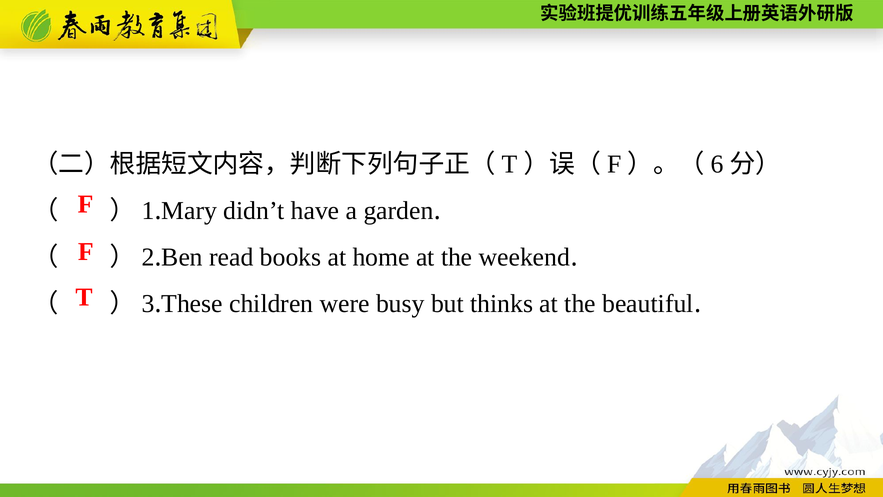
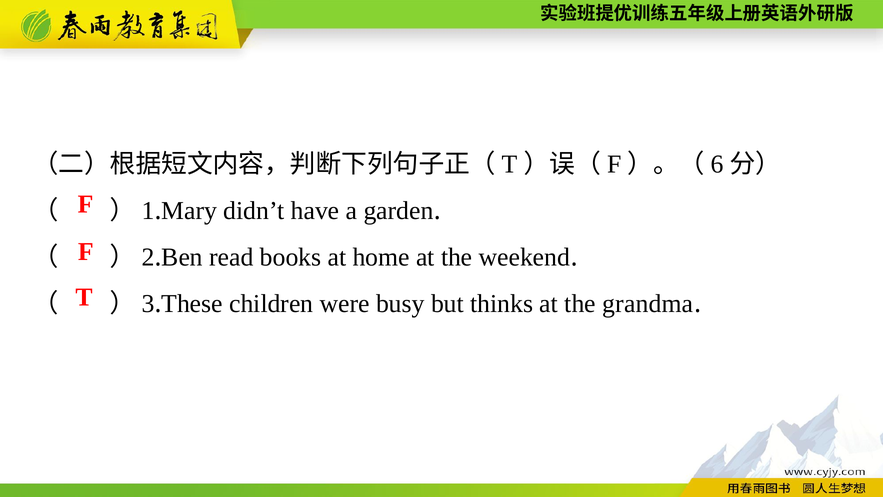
beautiful: beautiful -> grandma
